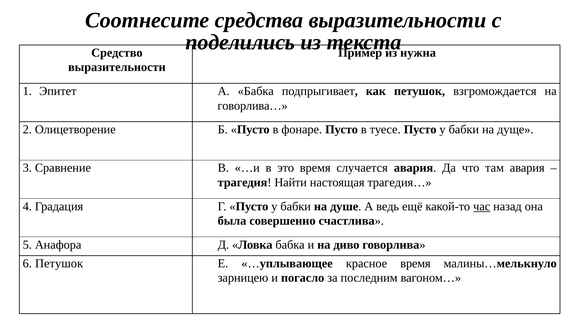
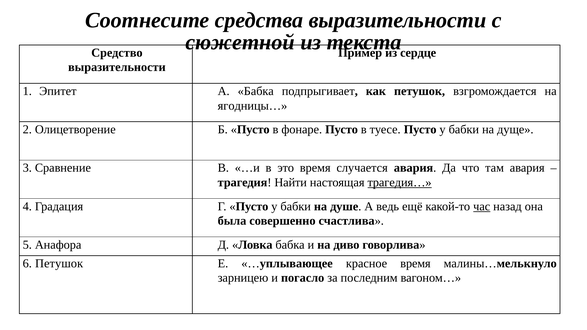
поделились: поделились -> сюжетной
нужна: нужна -> сердце
говорлива…: говорлива… -> ягодницы…
трагедия… underline: none -> present
